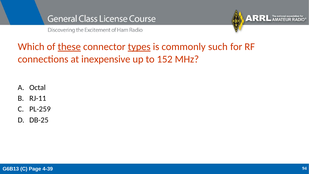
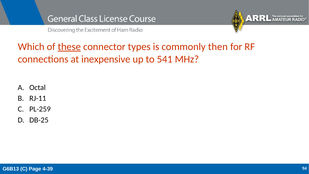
types underline: present -> none
such: such -> then
152: 152 -> 541
